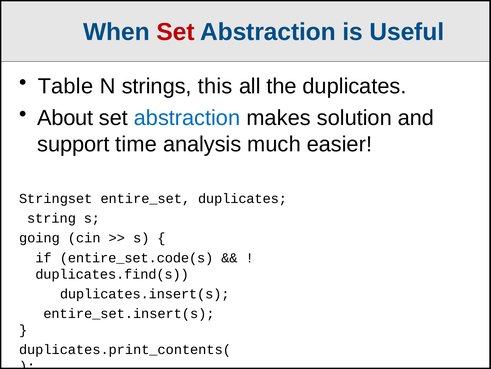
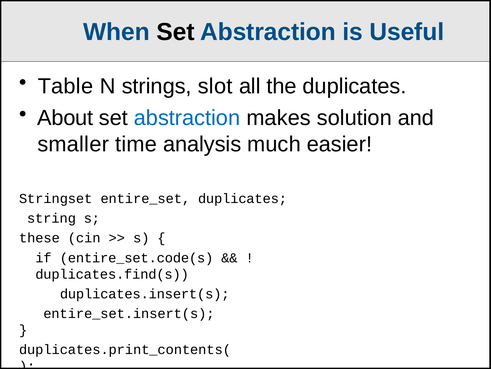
Set at (175, 32) colour: red -> black
this: this -> slot
support: support -> smaller
going: going -> these
